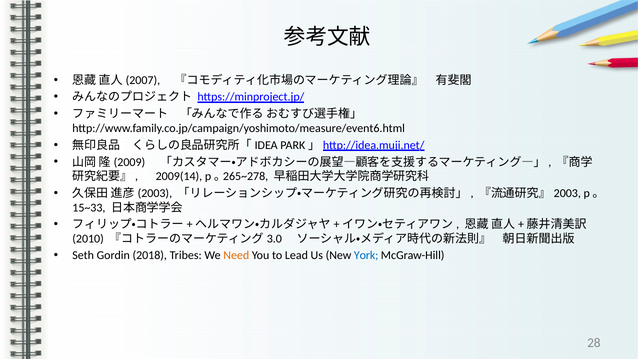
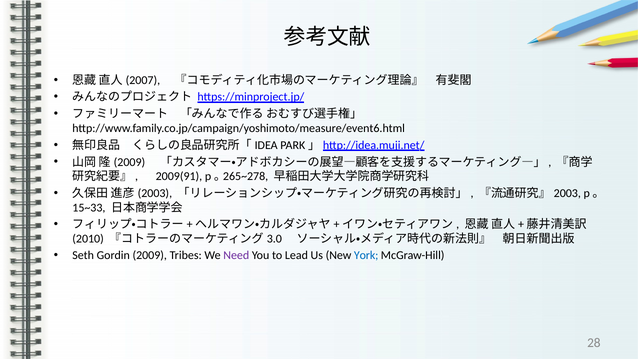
2009(14: 2009(14 -> 2009(91
2018: 2018 -> 2009
Need colour: orange -> purple
